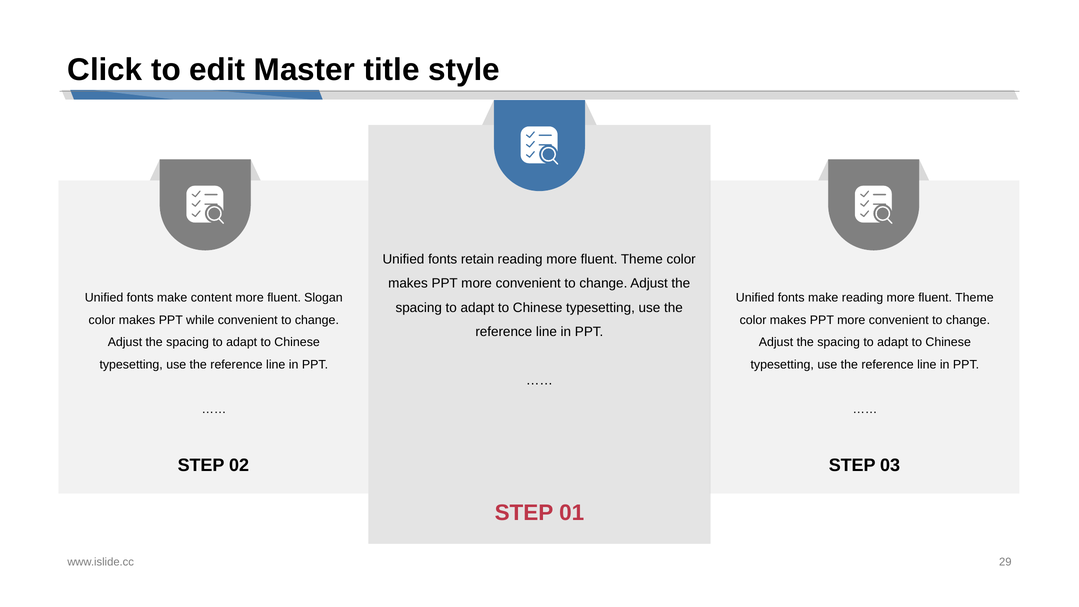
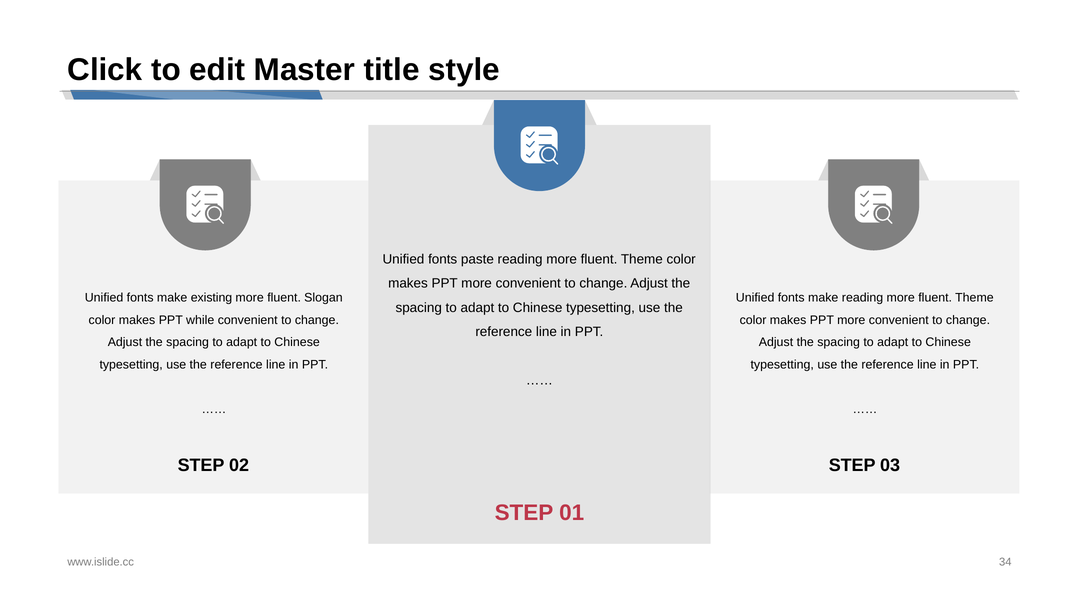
retain: retain -> paste
content: content -> existing
29: 29 -> 34
